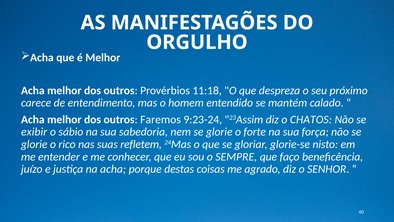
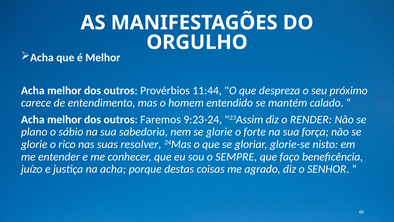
11:18: 11:18 -> 11:44
CHATOS: CHATOS -> RENDER
exibir: exibir -> plano
refletem: refletem -> resolver
